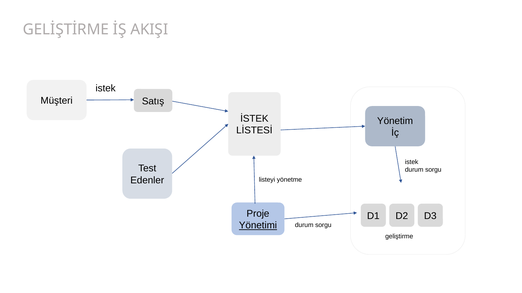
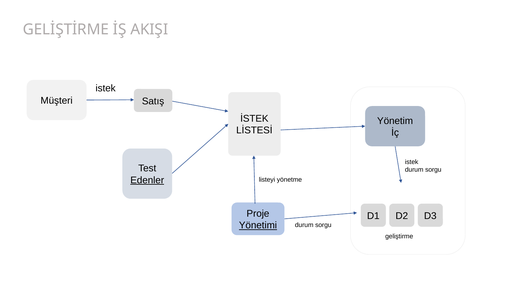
Edenler underline: none -> present
